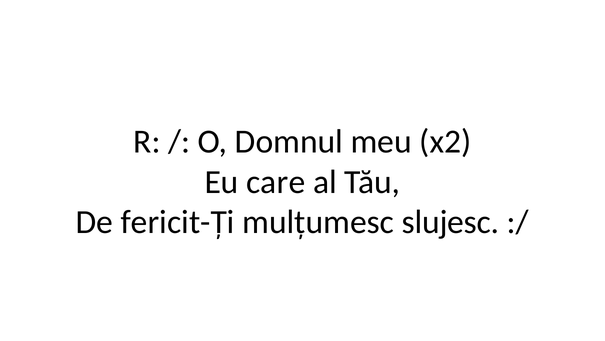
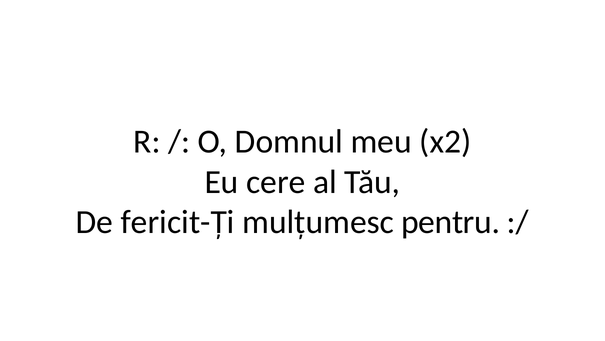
care: care -> cere
slujesc: slujesc -> pentru
